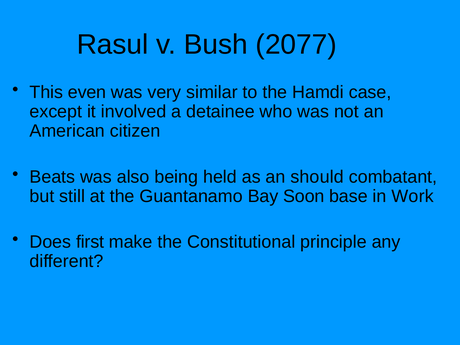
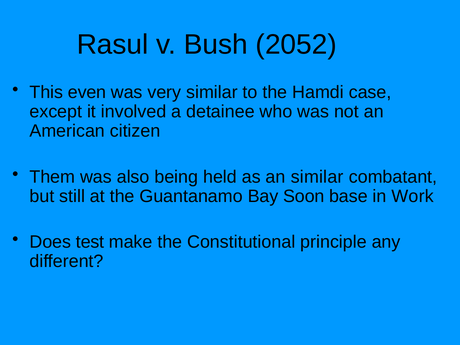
2077: 2077 -> 2052
Beats: Beats -> Them
an should: should -> similar
first: first -> test
